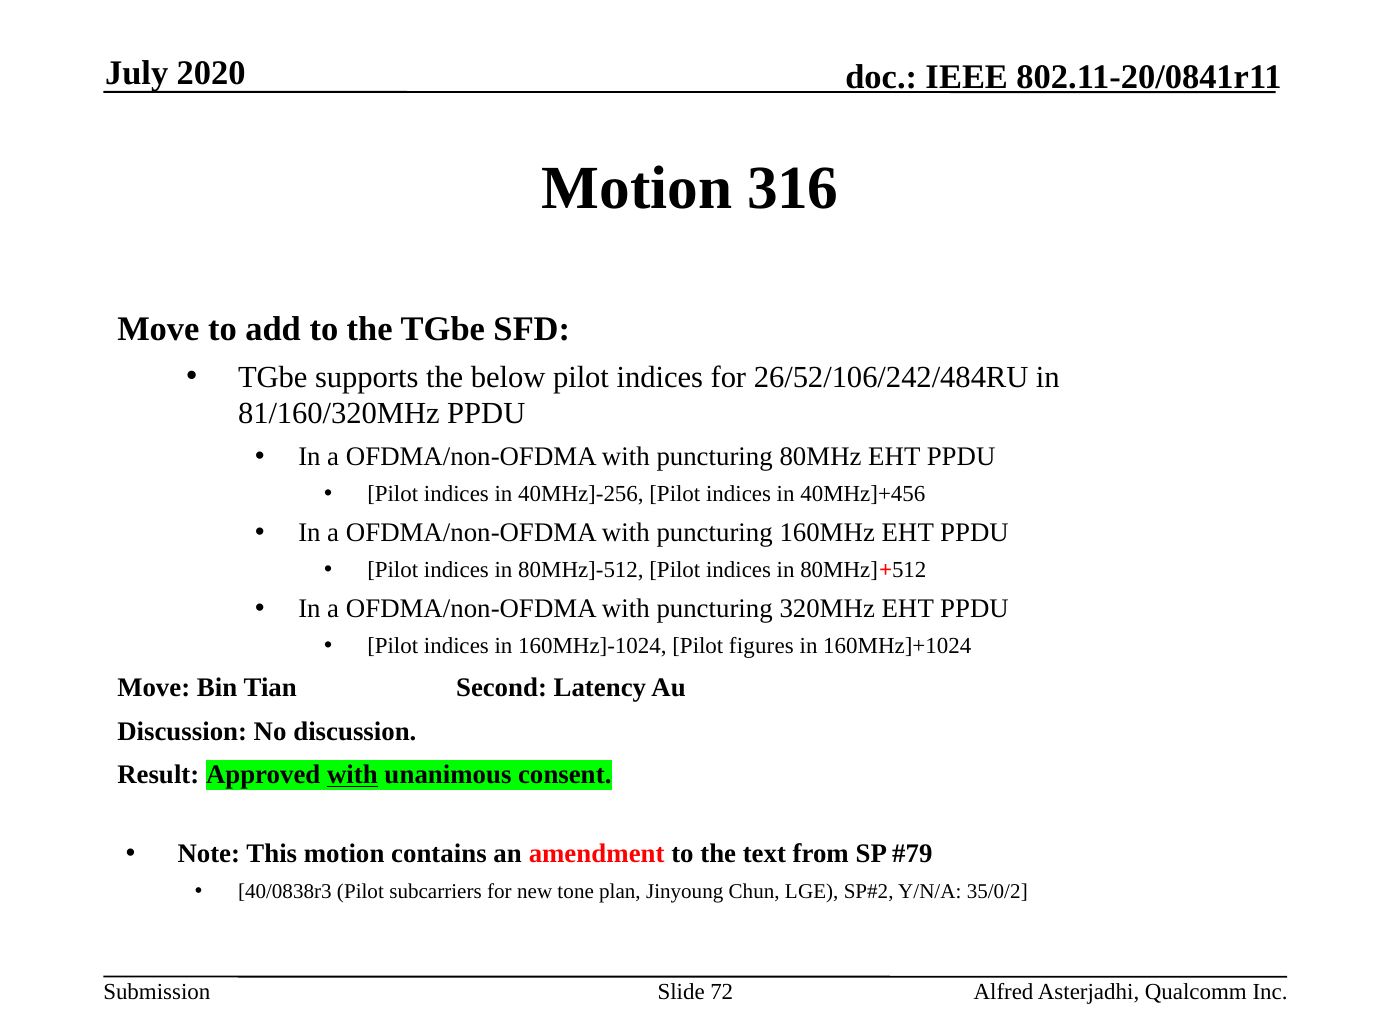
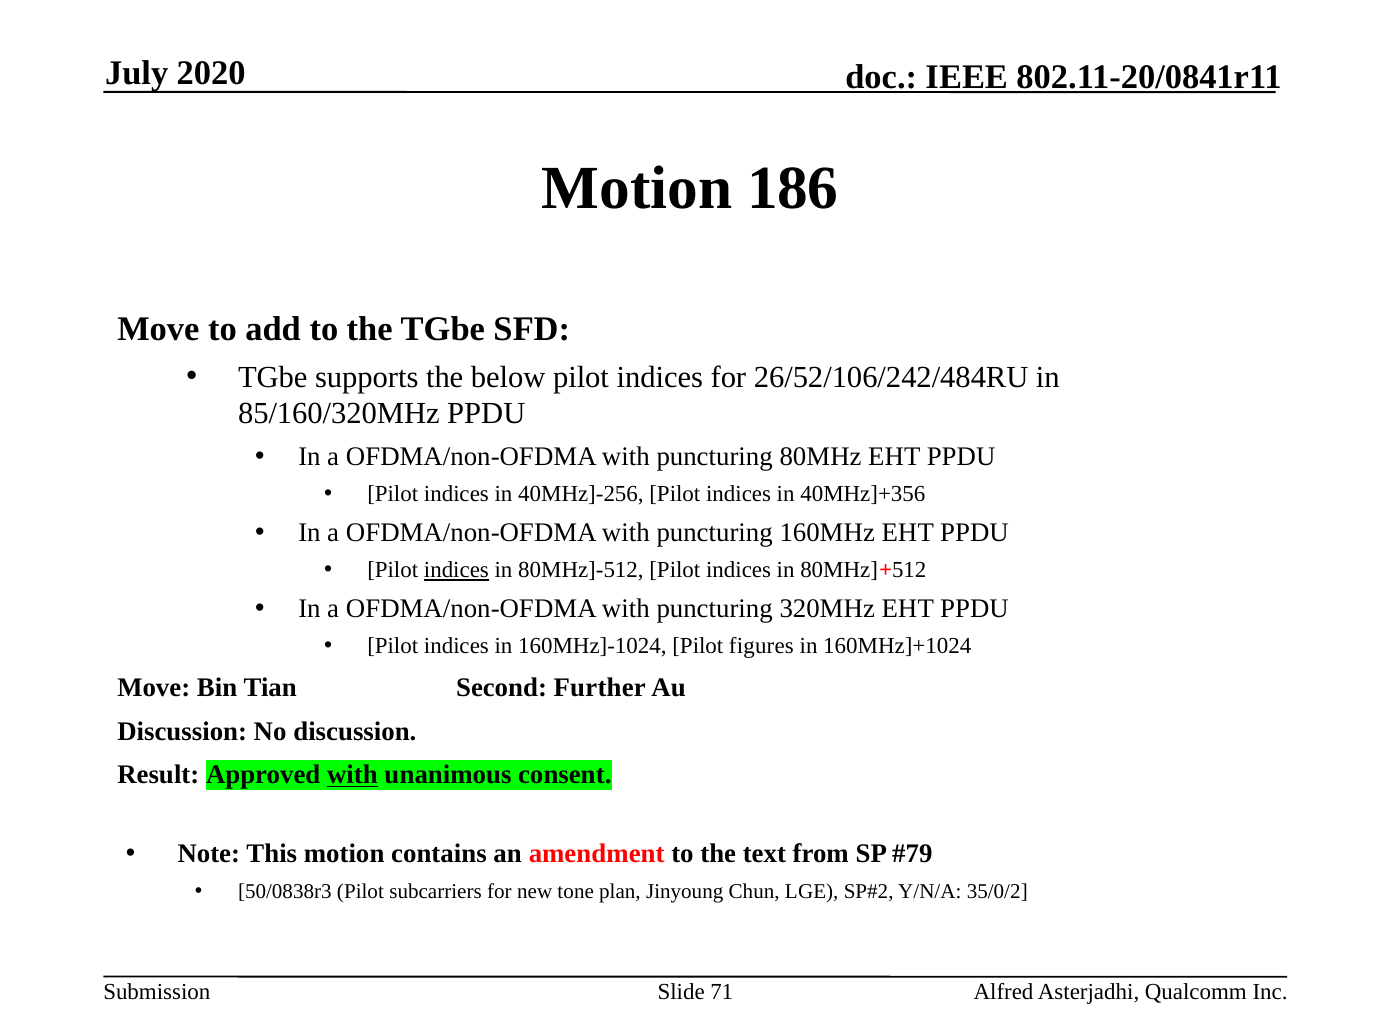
316: 316 -> 186
81/160/320MHz: 81/160/320MHz -> 85/160/320MHz
40MHz]+456: 40MHz]+456 -> 40MHz]+356
indices at (456, 570) underline: none -> present
Latency: Latency -> Further
40/0838r3: 40/0838r3 -> 50/0838r3
72: 72 -> 71
